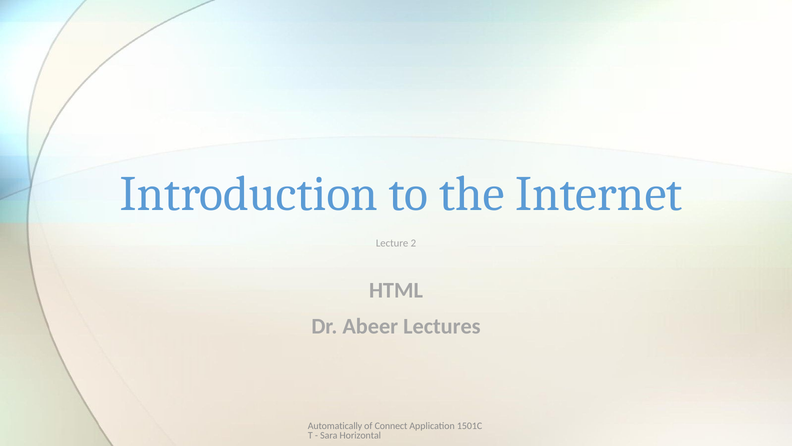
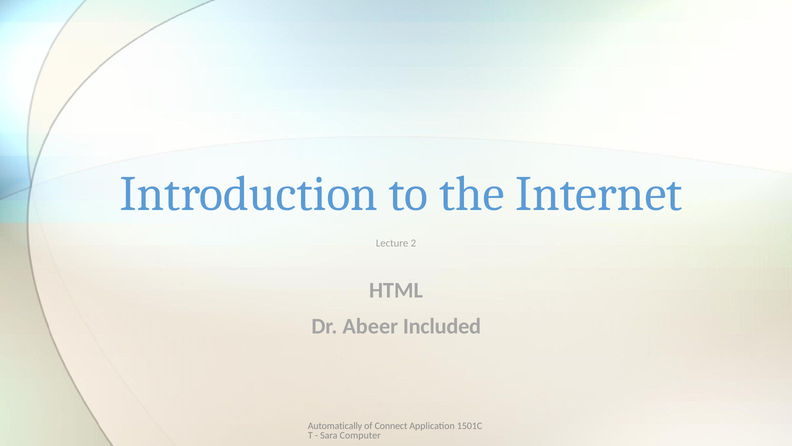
Lectures: Lectures -> Included
Horizontal: Horizontal -> Computer
